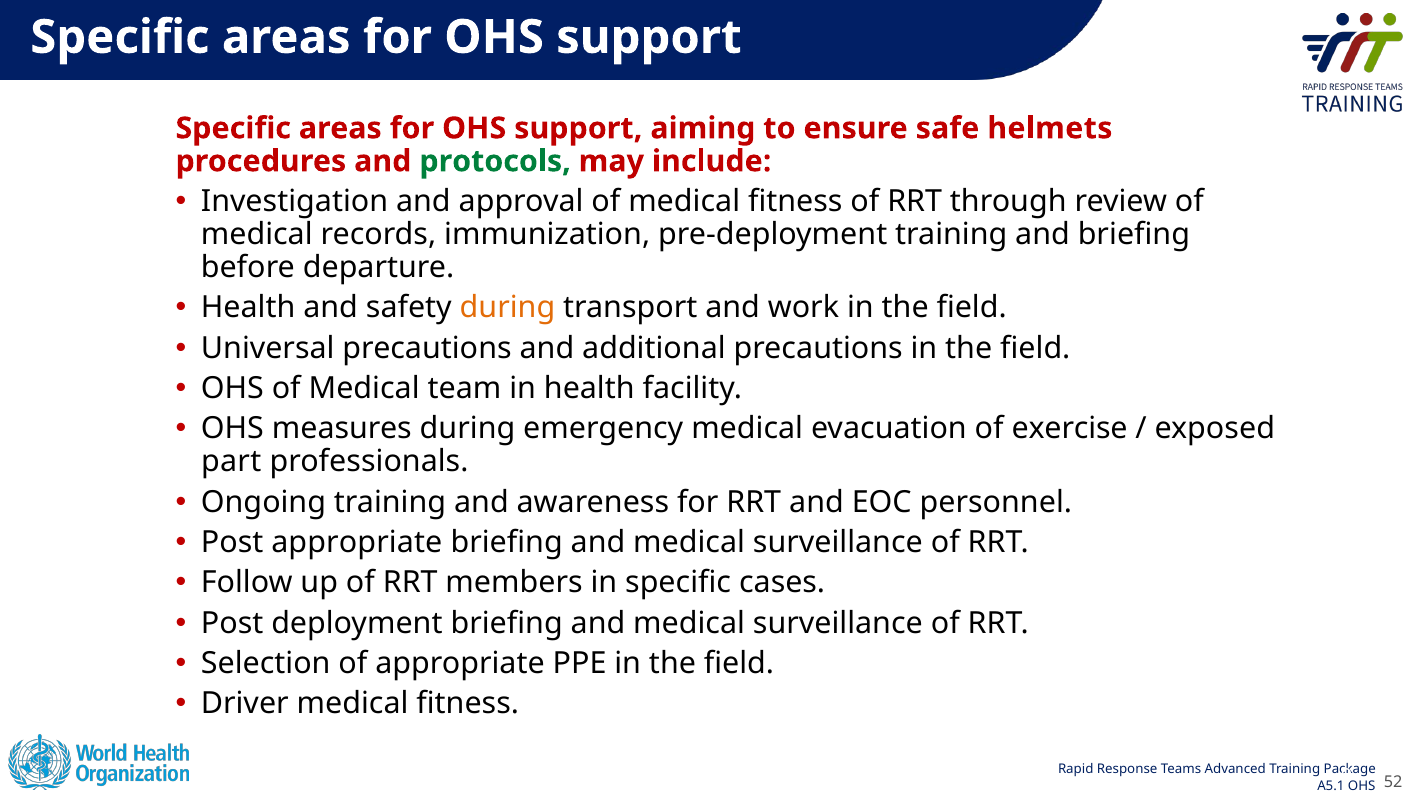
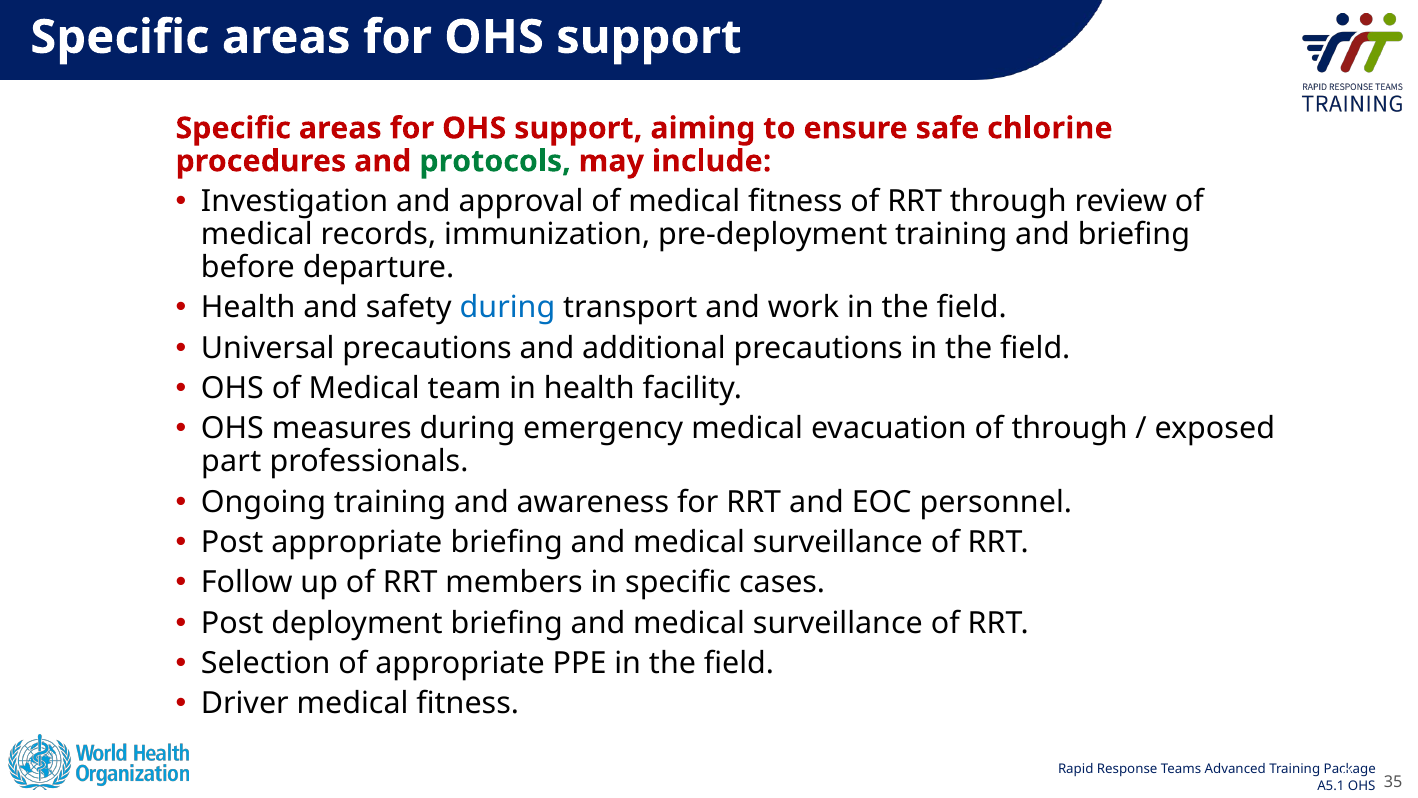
helmets: helmets -> chlorine
during at (507, 308) colour: orange -> blue
of exercise: exercise -> through
52: 52 -> 35
